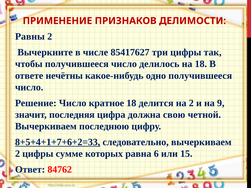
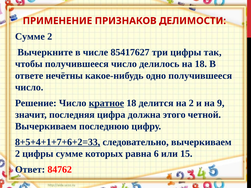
Равны at (30, 37): Равны -> Сумме
кратное underline: none -> present
свою: свою -> этого
